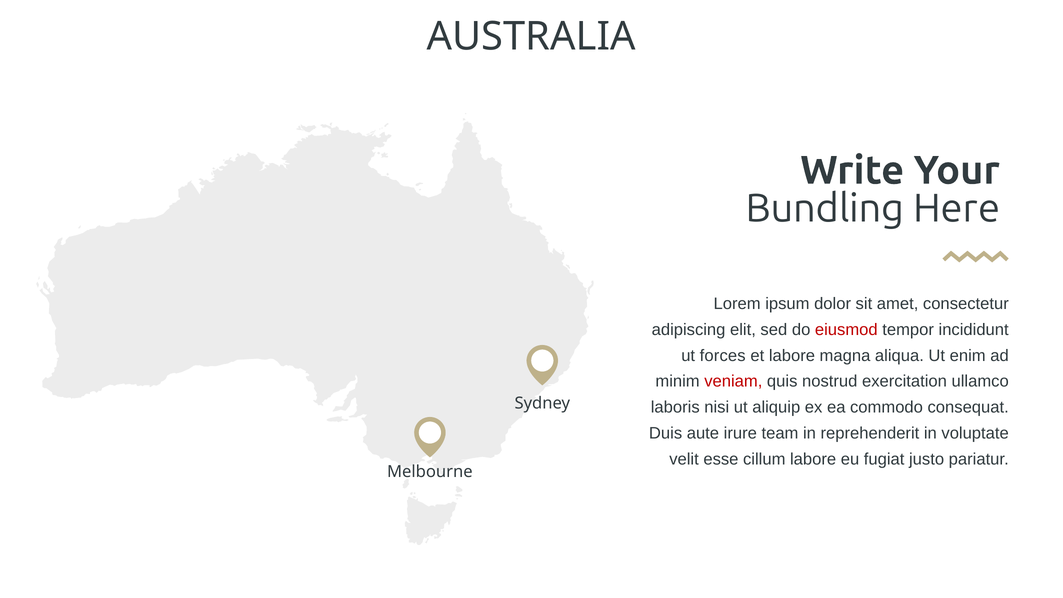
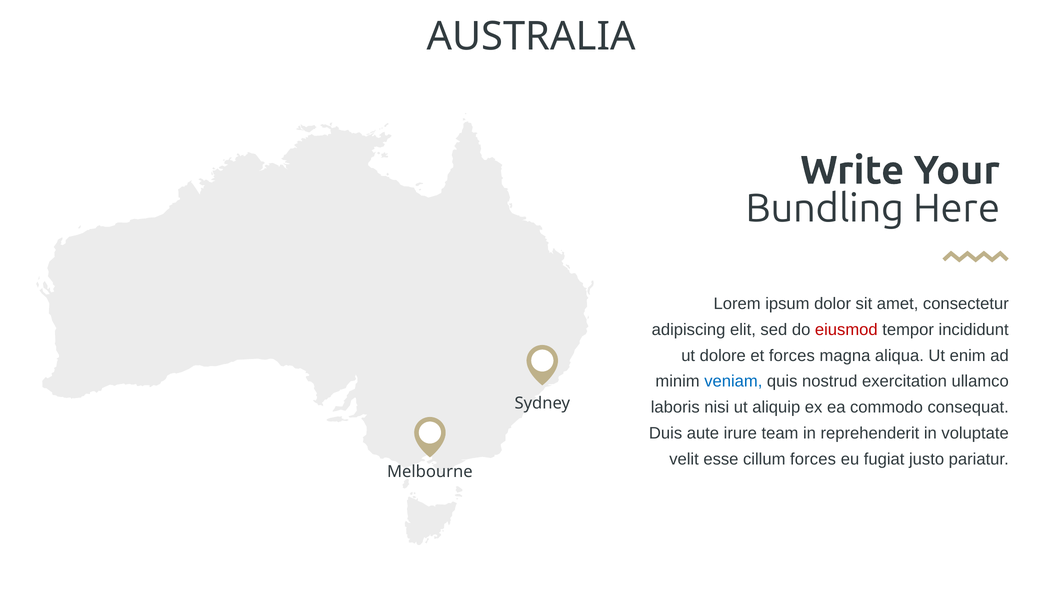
forces: forces -> dolore
et labore: labore -> forces
veniam colour: red -> blue
cillum labore: labore -> forces
